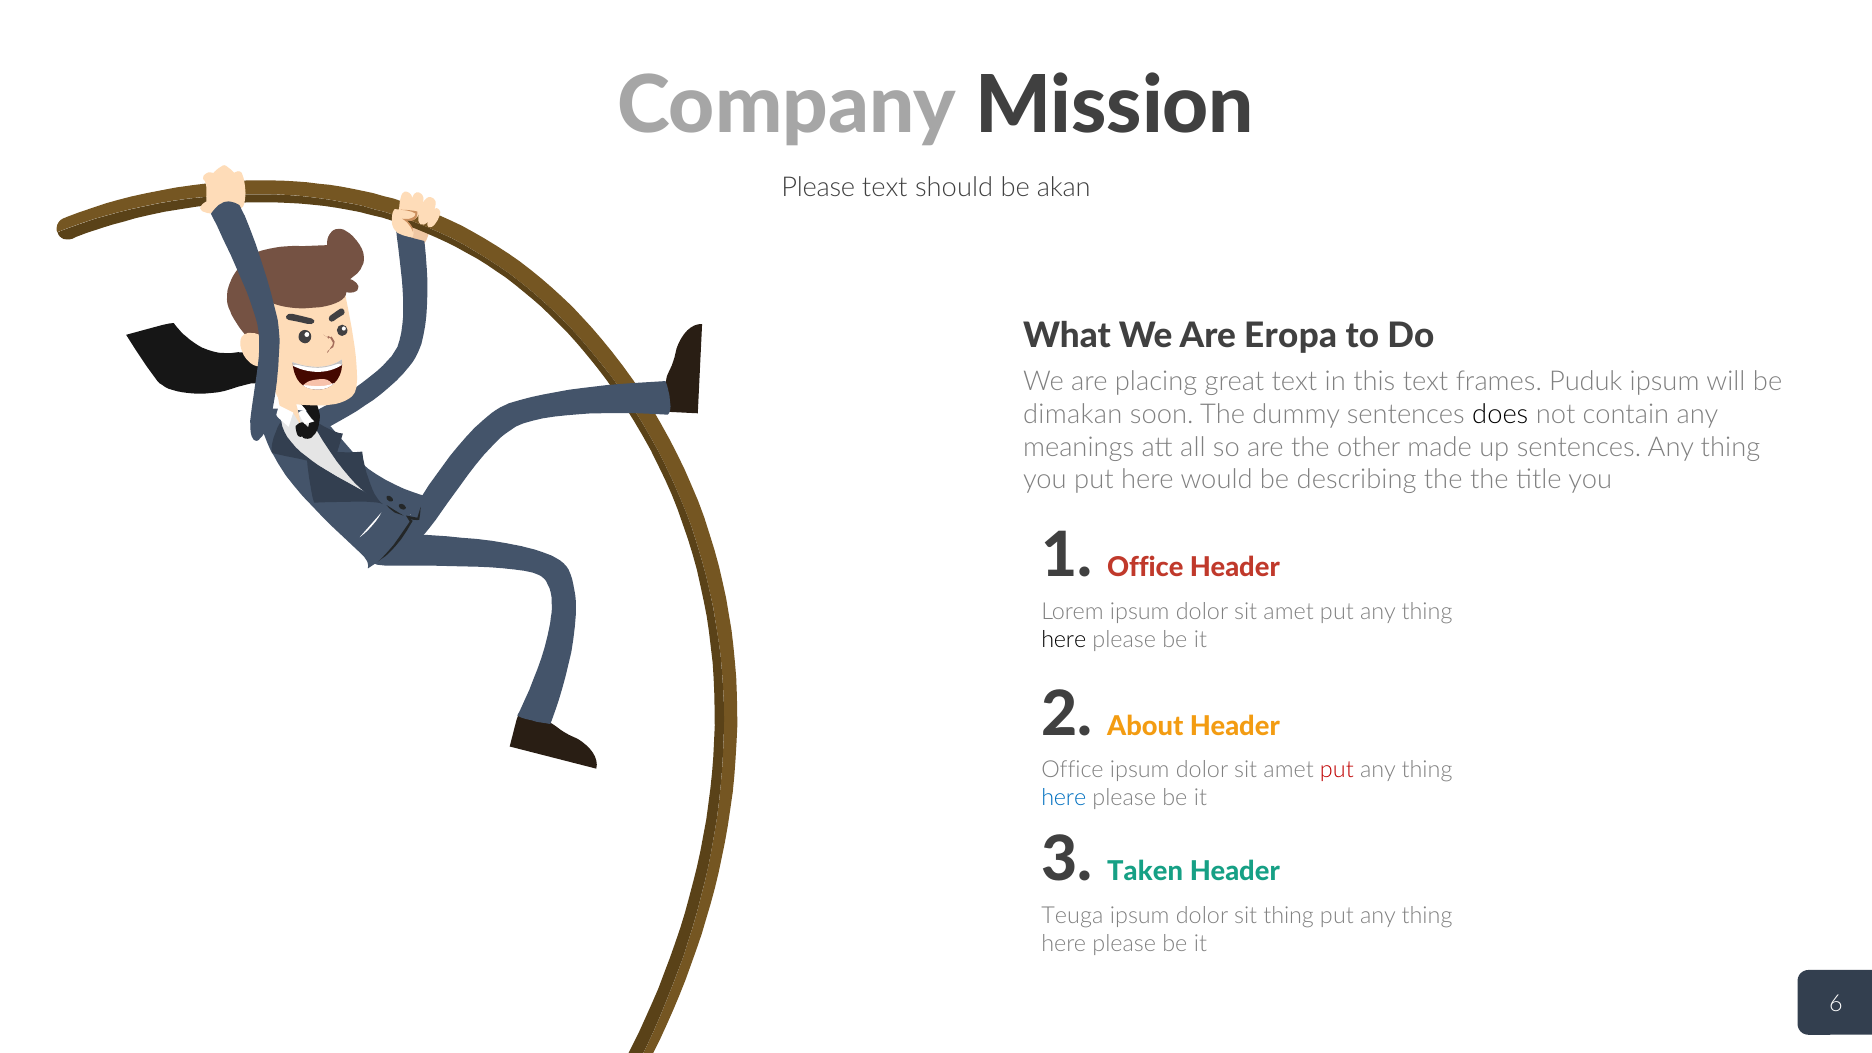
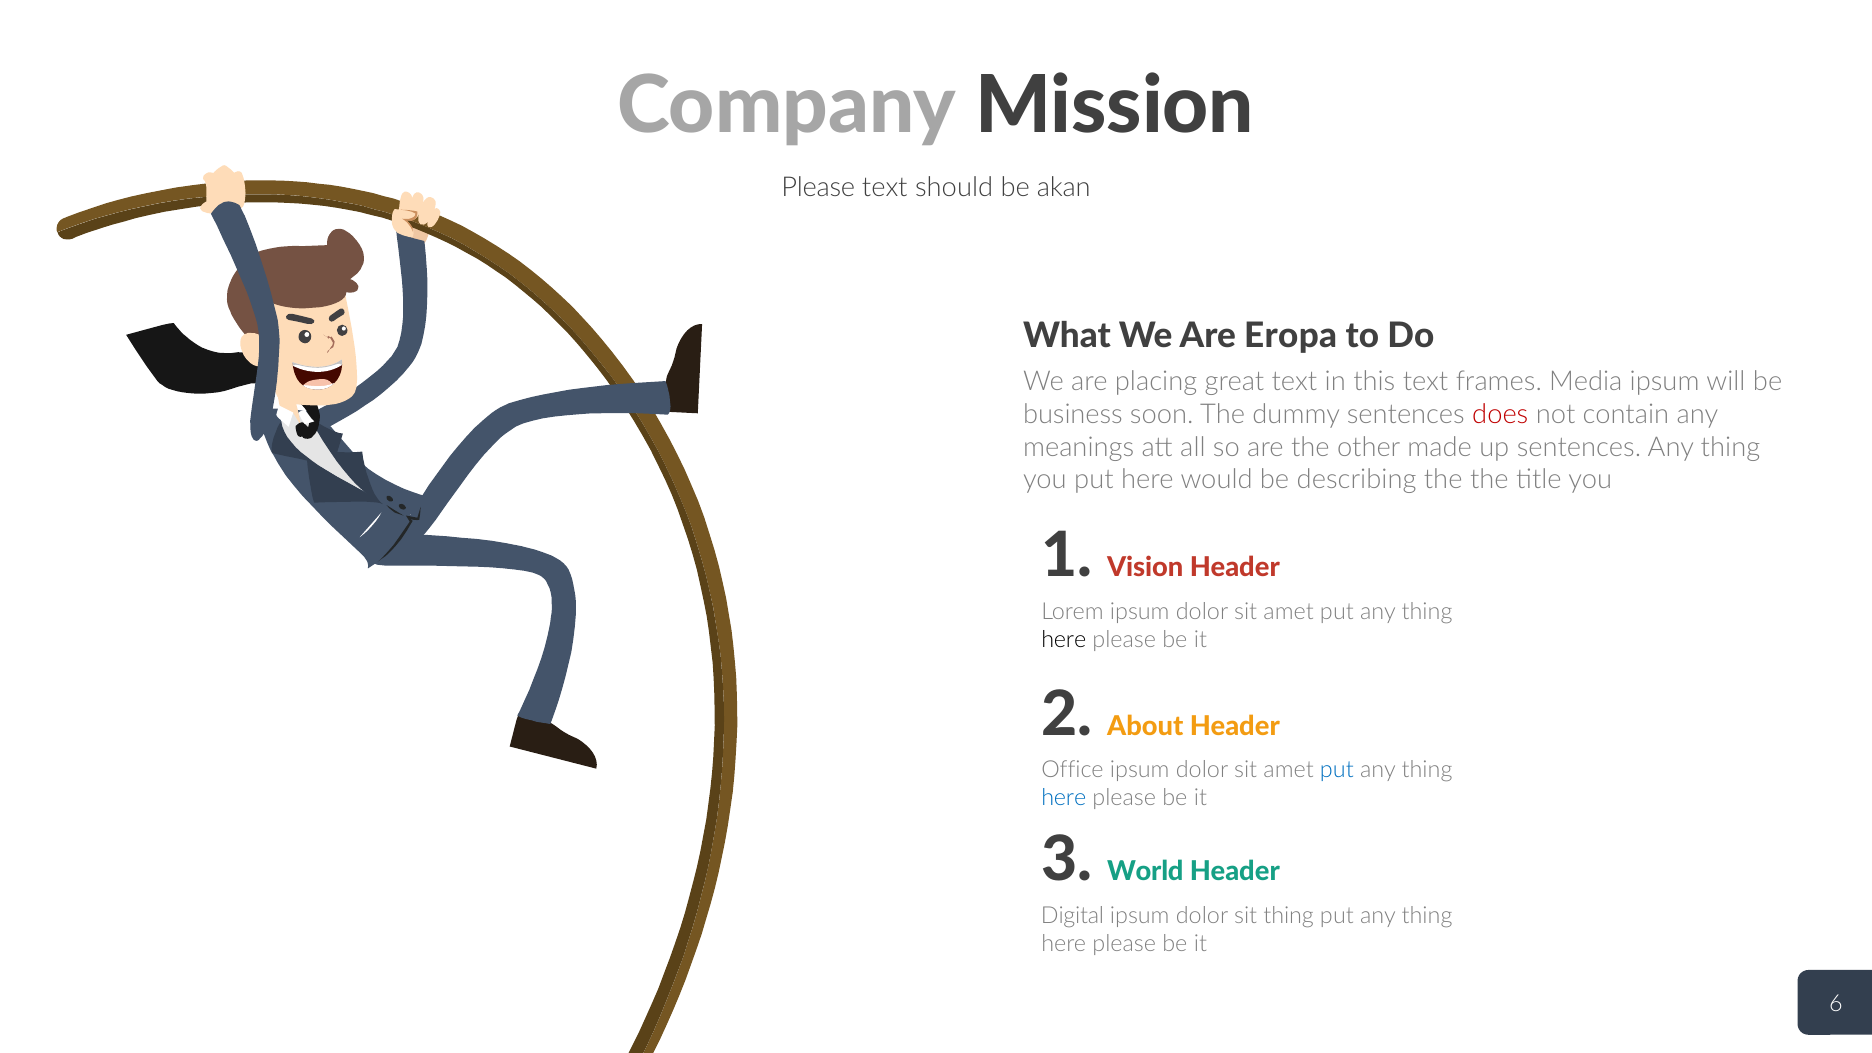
Puduk: Puduk -> Media
dimakan: dimakan -> business
does colour: black -> red
1 Office: Office -> Vision
put at (1337, 770) colour: red -> blue
Taken: Taken -> World
Teuga: Teuga -> Digital
